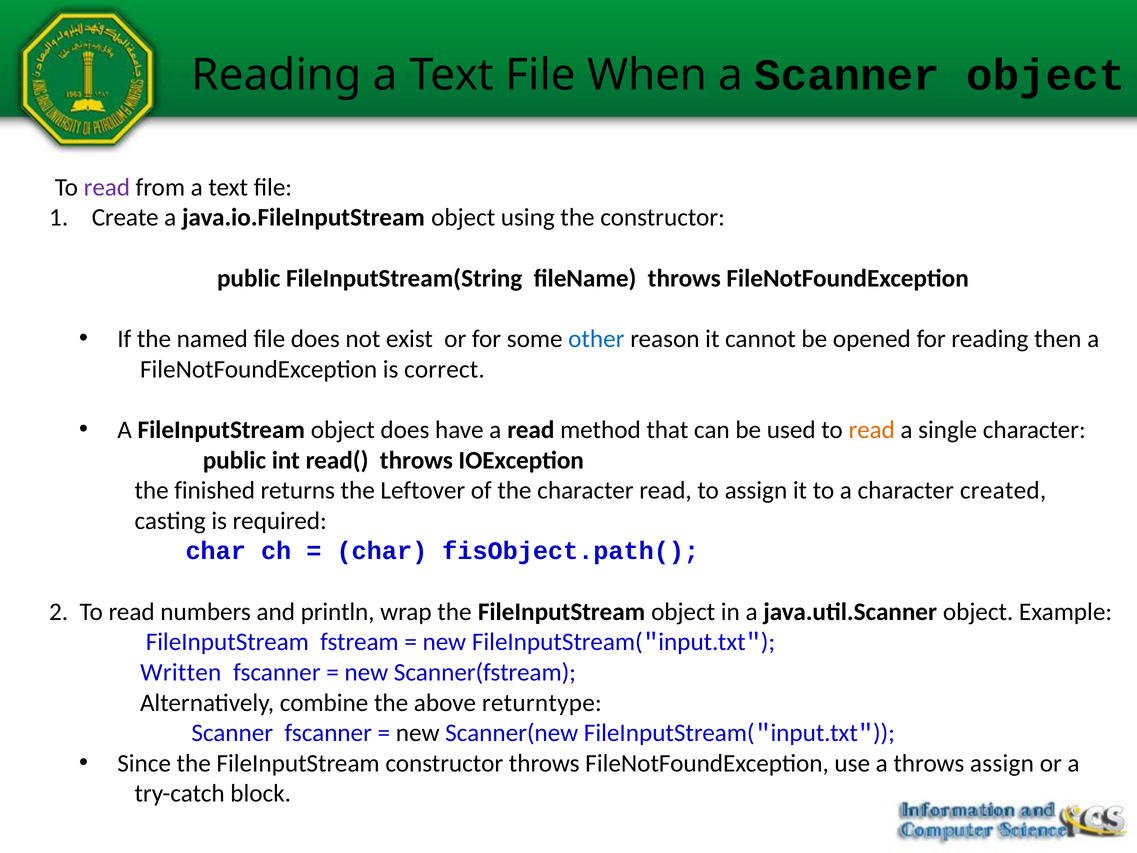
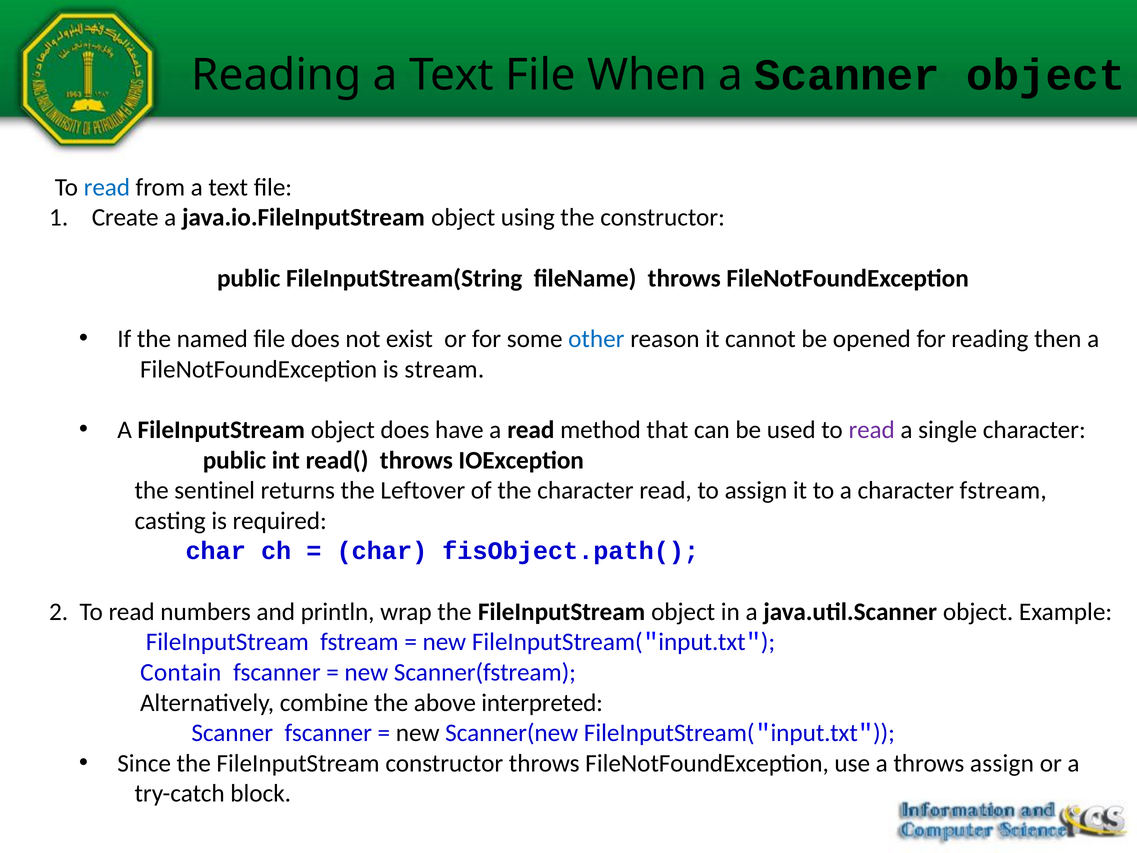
read at (107, 187) colour: purple -> blue
correct: correct -> stream
read at (872, 430) colour: orange -> purple
finished: finished -> sentinel
character created: created -> fstream
Written: Written -> Contain
returntype: returntype -> interpreted
